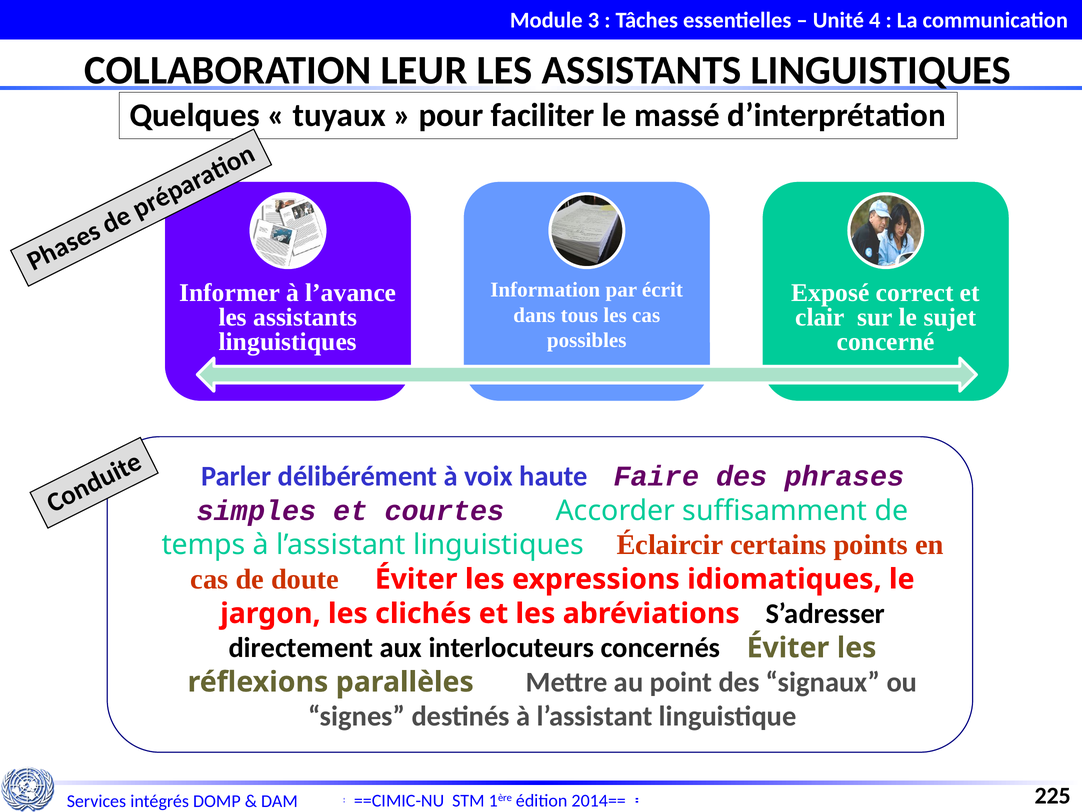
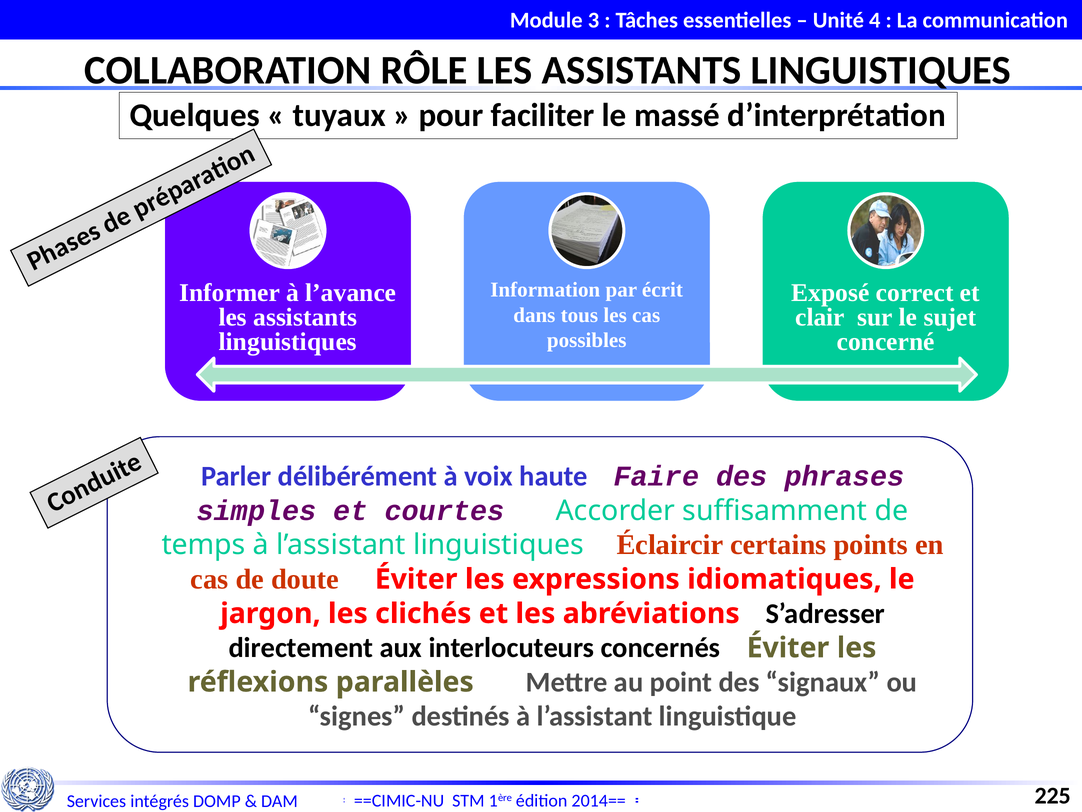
LEUR: LEUR -> RÔLE
